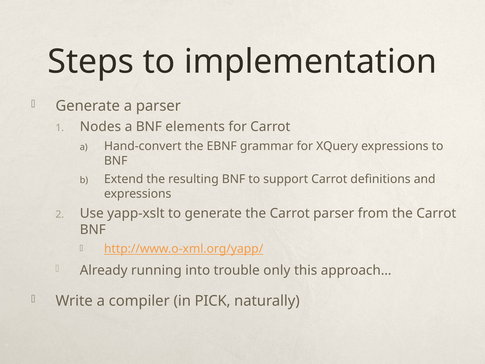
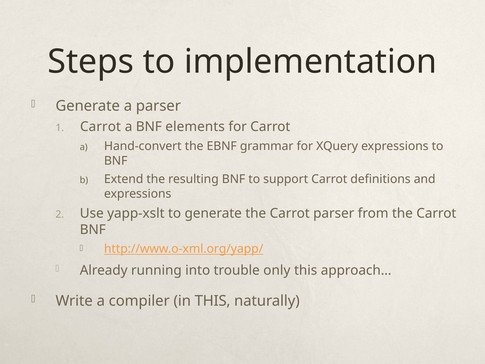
Nodes at (100, 127): Nodes -> Carrot
in PICK: PICK -> THIS
